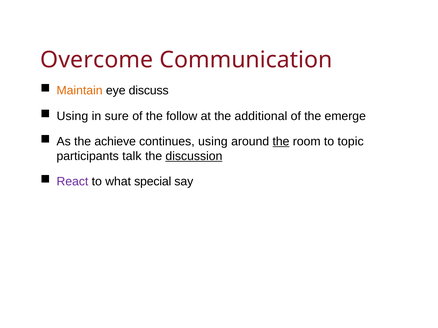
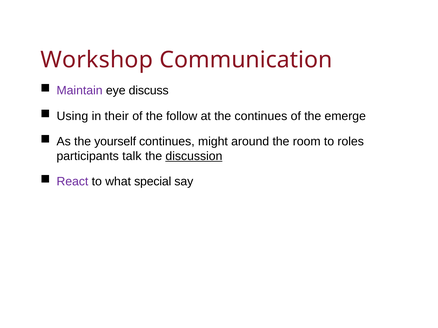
Overcome: Overcome -> Workshop
Maintain colour: orange -> purple
sure: sure -> their
the additional: additional -> continues
achieve: achieve -> yourself
continues using: using -> might
the at (281, 142) underline: present -> none
topic: topic -> roles
